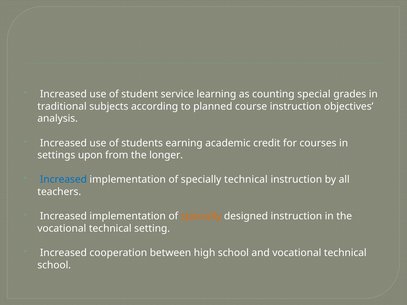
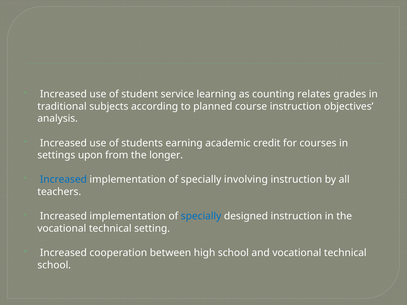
special: special -> relates
specially technical: technical -> involving
specially at (201, 216) colour: orange -> blue
